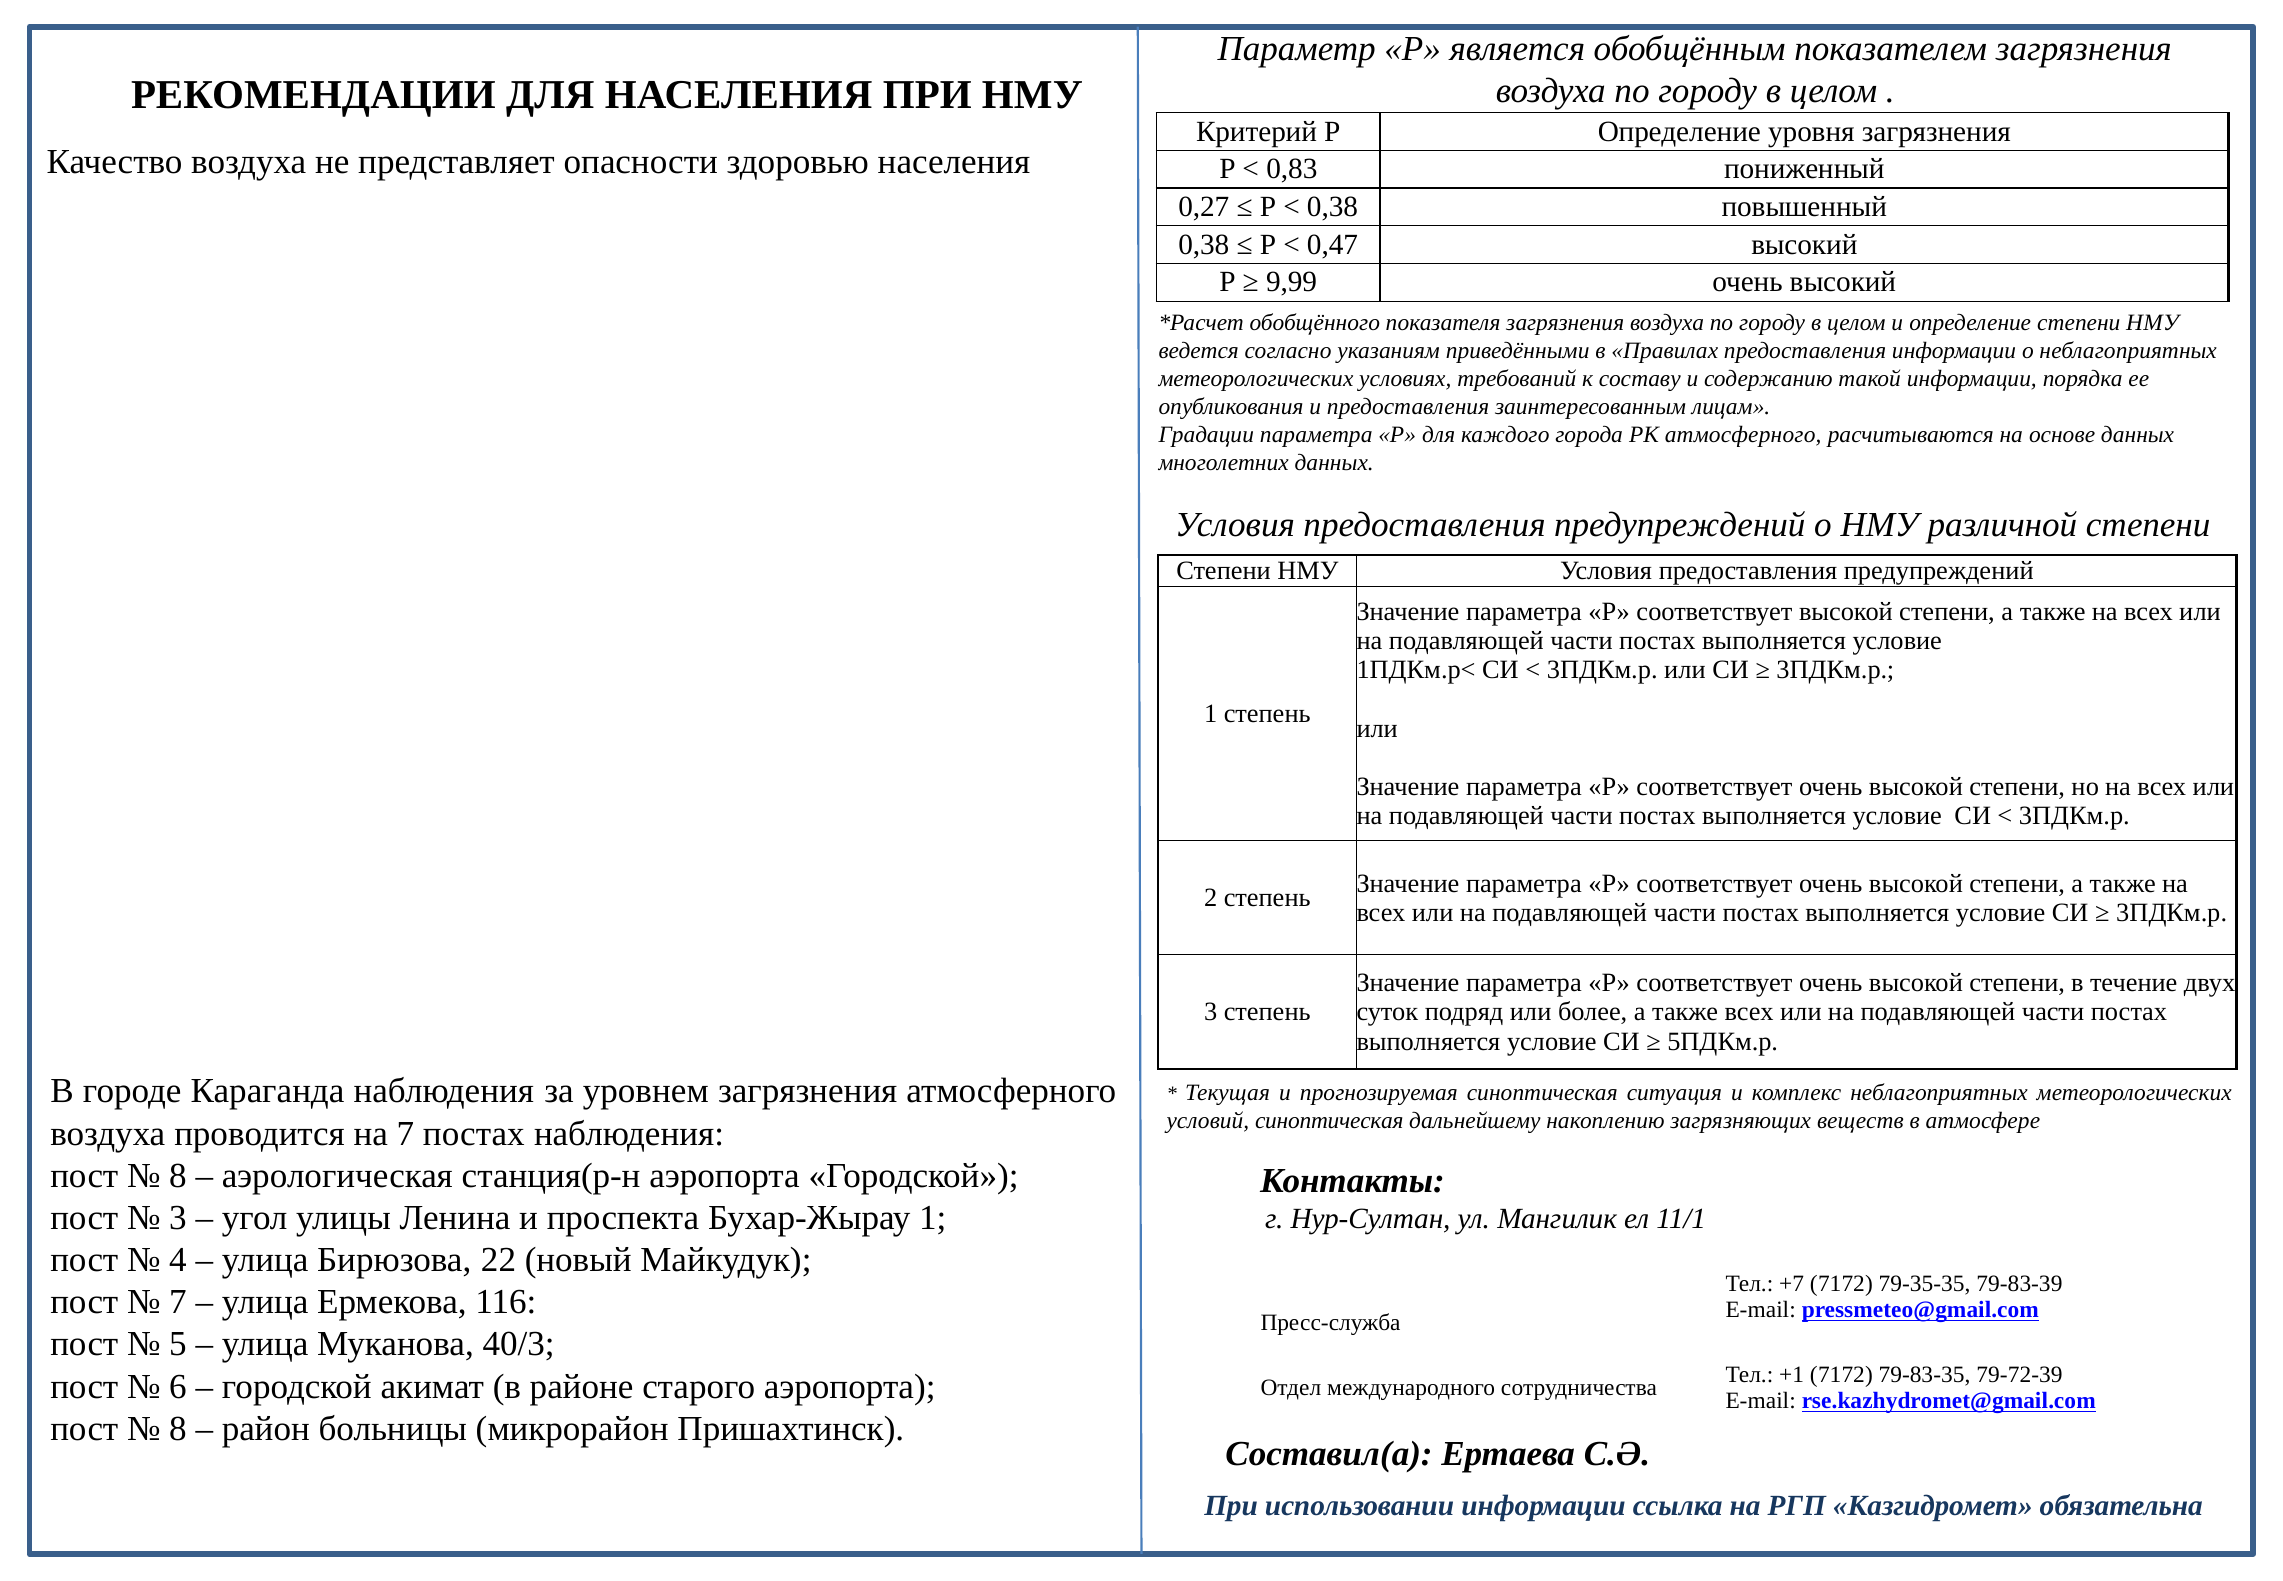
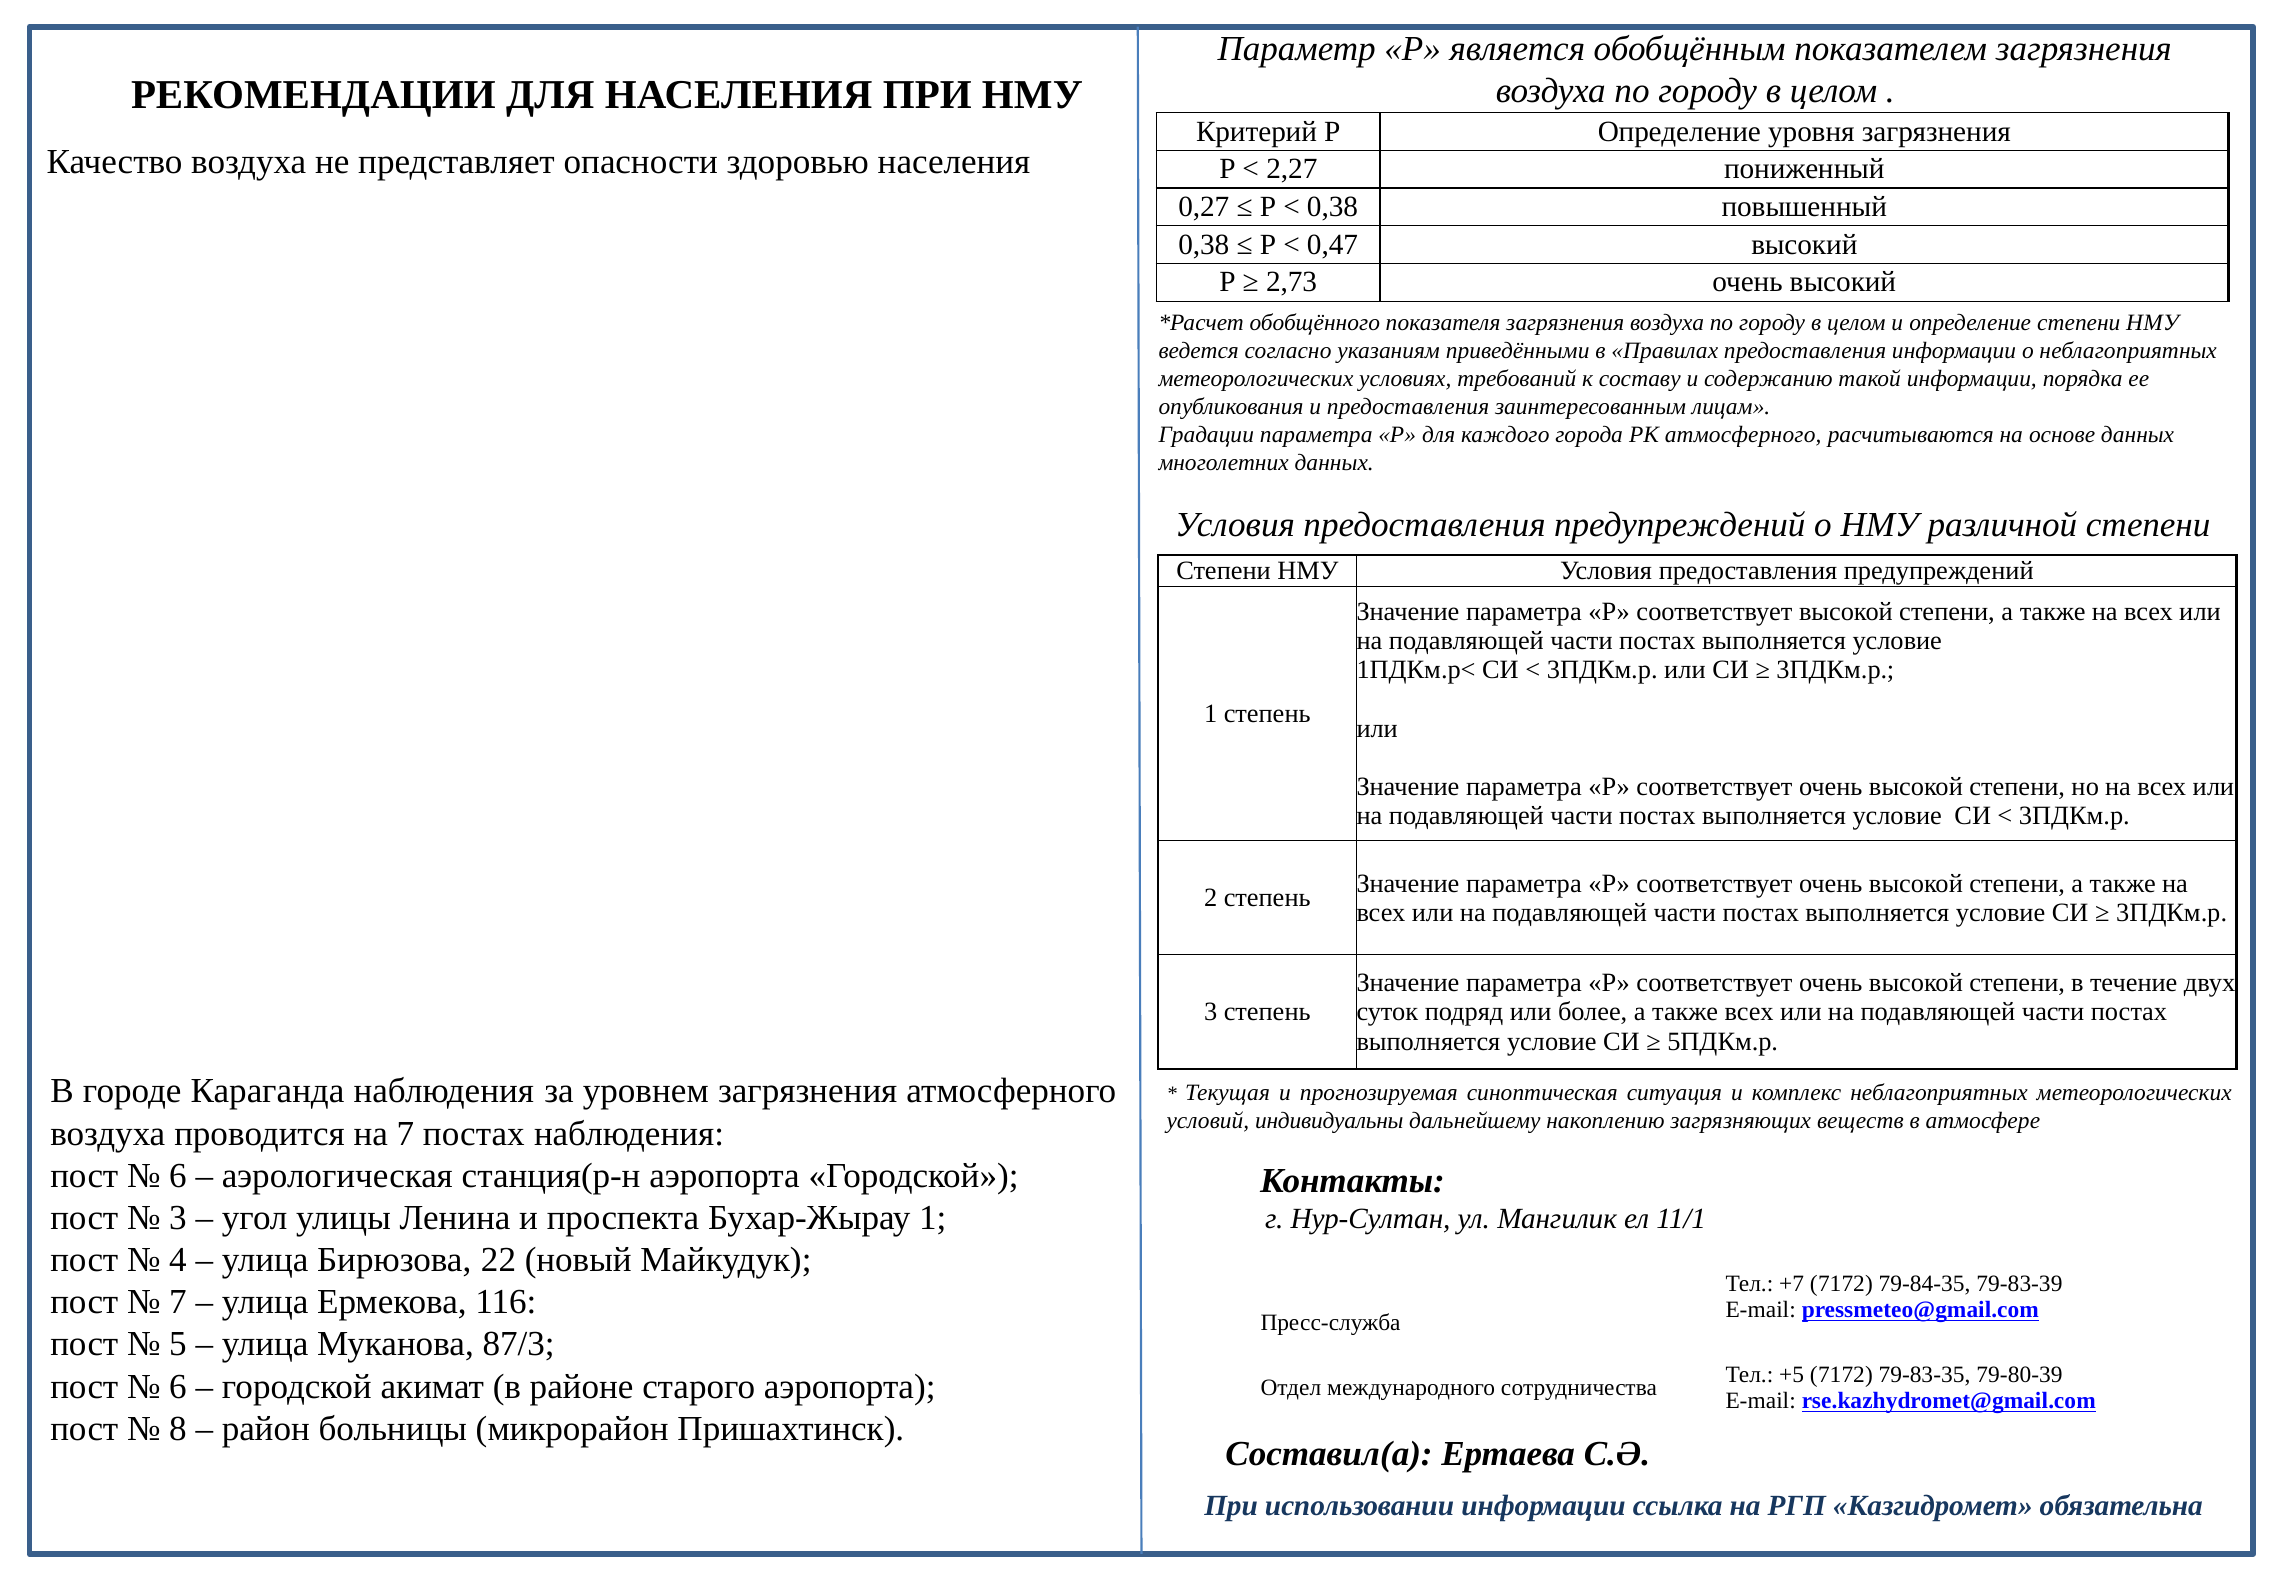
0,83: 0,83 -> 2,27
9,99: 9,99 -> 2,73
условий синоптическая: синоптическая -> индивидуальны
8 at (178, 1175): 8 -> 6
79-35-35: 79-35-35 -> 79-84-35
40/3: 40/3 -> 87/3
+1: +1 -> +5
79-72-39: 79-72-39 -> 79-80-39
